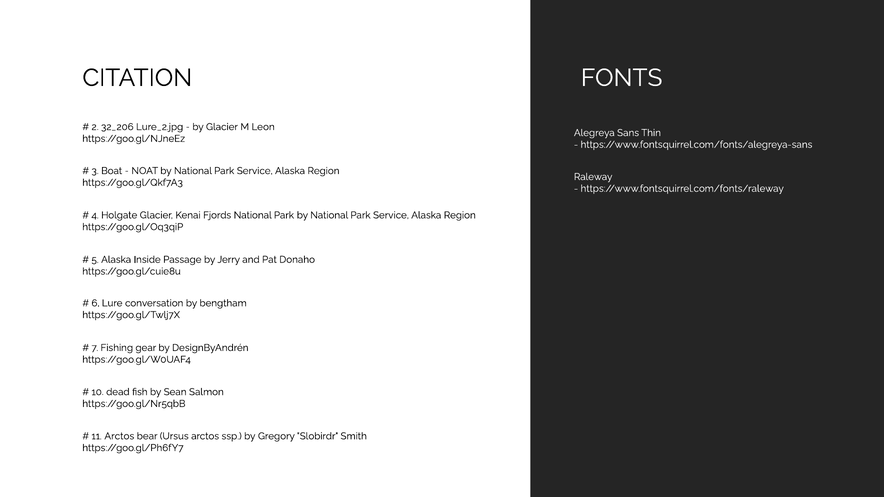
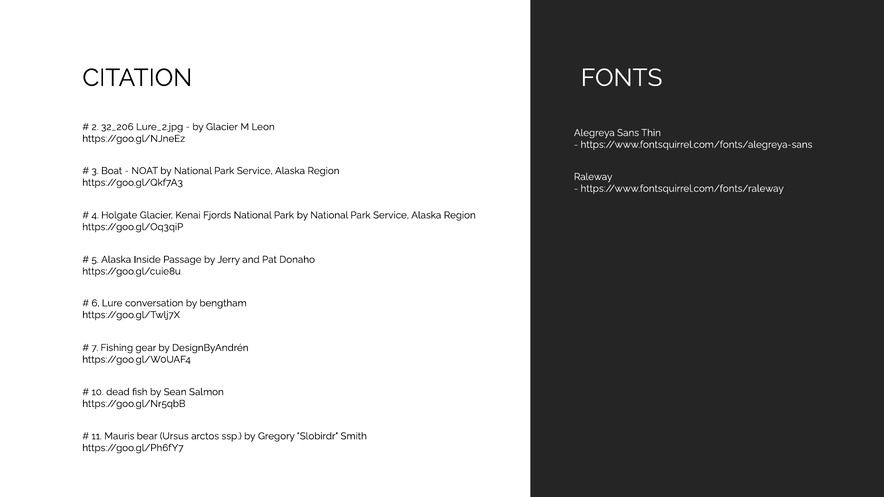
11 Arctos: Arctos -> Mauris
